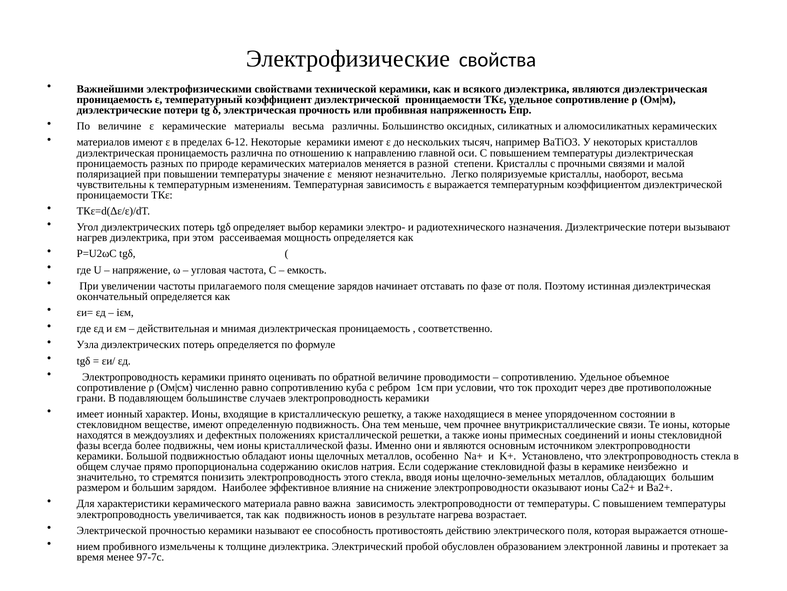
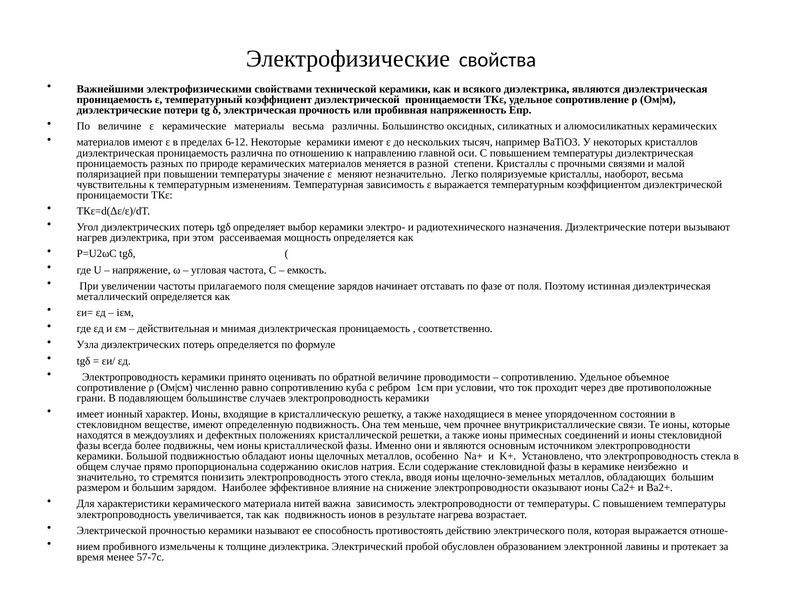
окончательный: окончательный -> металлический
материала равно: равно -> нитей
97-7с: 97-7с -> 57-7с
